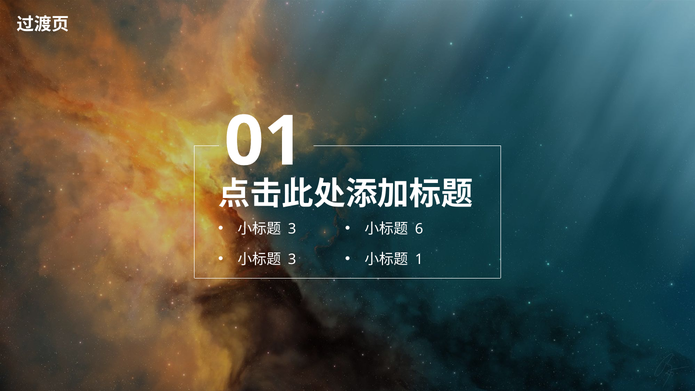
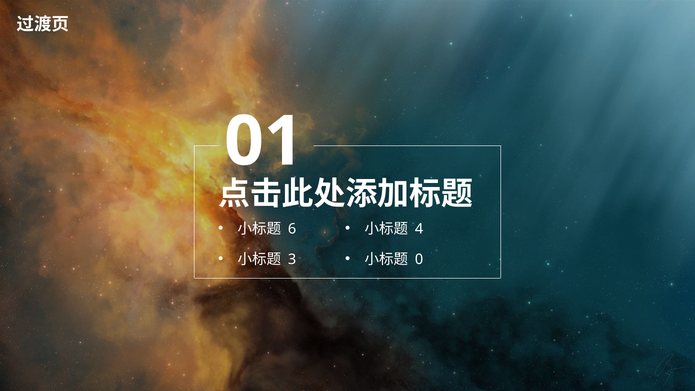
3 at (292, 229): 3 -> 6
6: 6 -> 4
1: 1 -> 0
